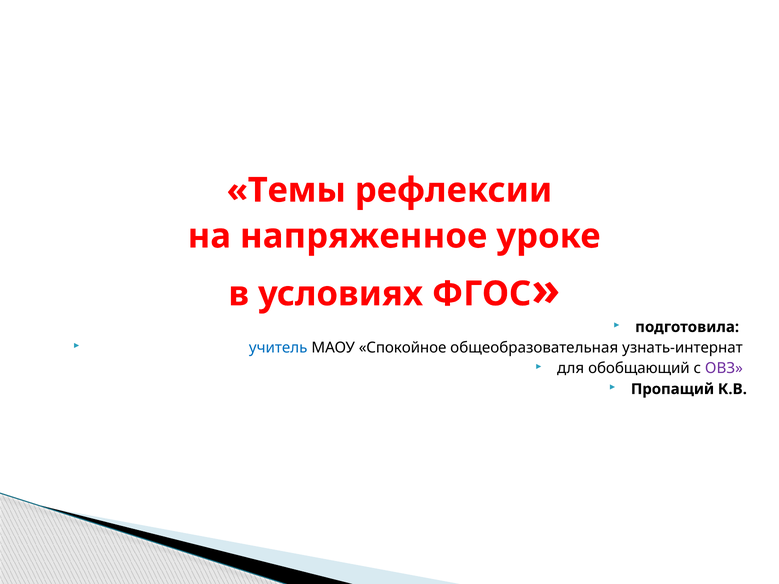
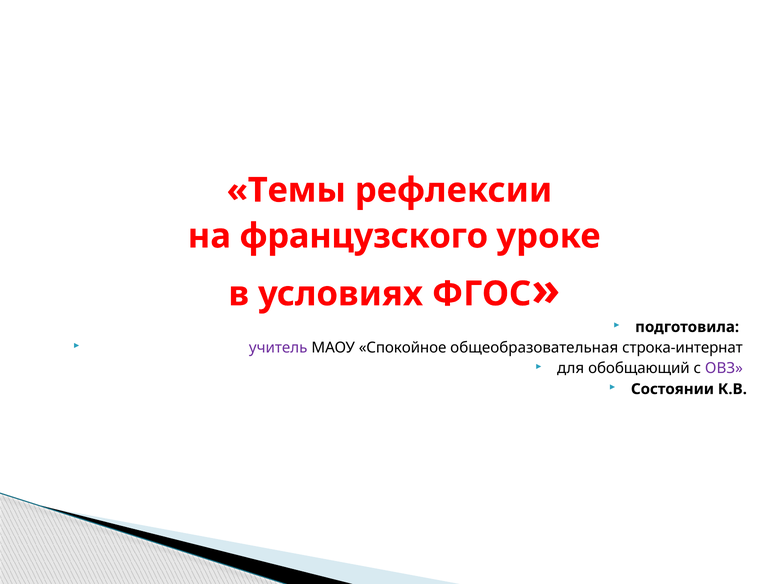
напряженное: напряженное -> французского
учитель colour: blue -> purple
узнать-интернат: узнать-интернат -> строка-интернат
Пропащий: Пропащий -> Состоянии
